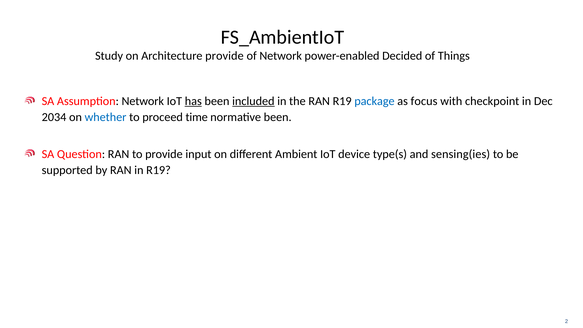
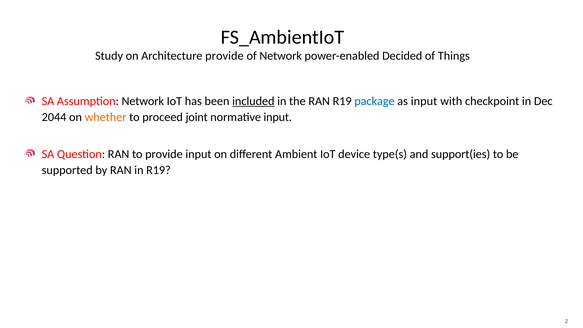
has underline: present -> none
as focus: focus -> input
2034: 2034 -> 2044
whether colour: blue -> orange
time: time -> joint
normative been: been -> input
sensing(ies: sensing(ies -> support(ies
